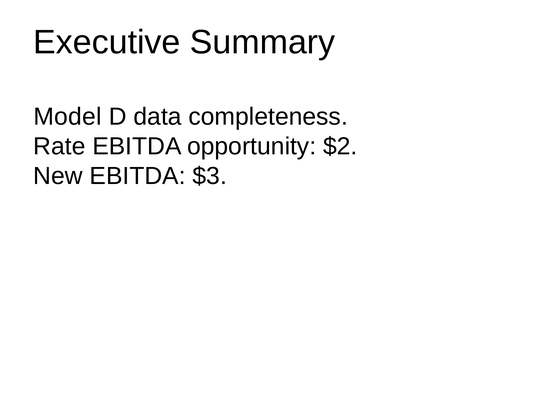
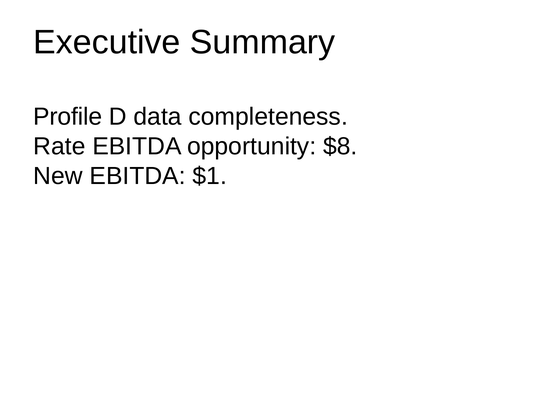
Model: Model -> Profile
$2: $2 -> $8
$3: $3 -> $1
